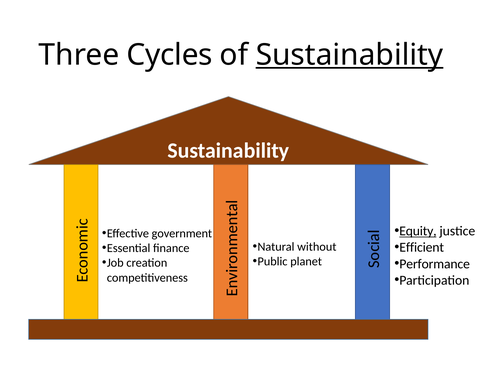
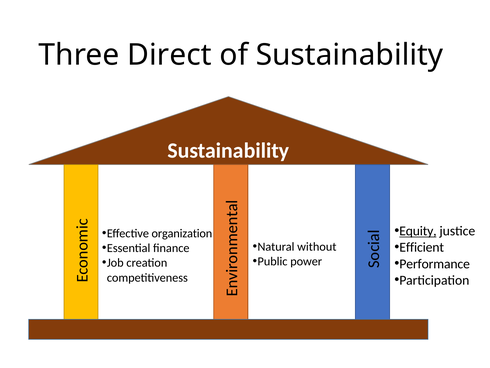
Cycles: Cycles -> Direct
Sustainability at (349, 55) underline: present -> none
government: government -> organization
planet: planet -> power
